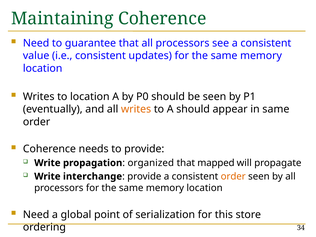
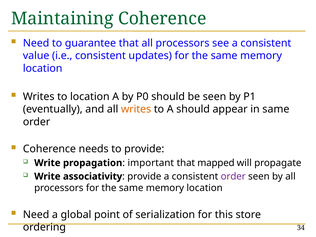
organized: organized -> important
interchange: interchange -> associativity
order at (233, 176) colour: orange -> purple
